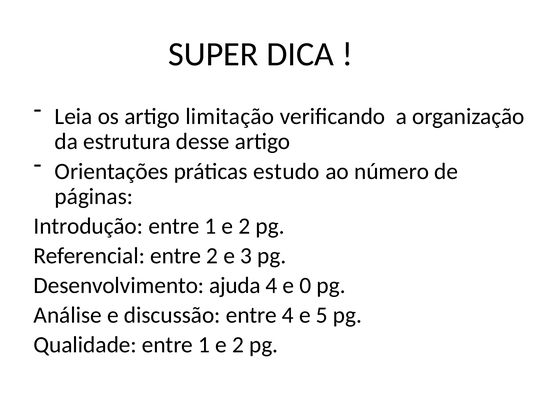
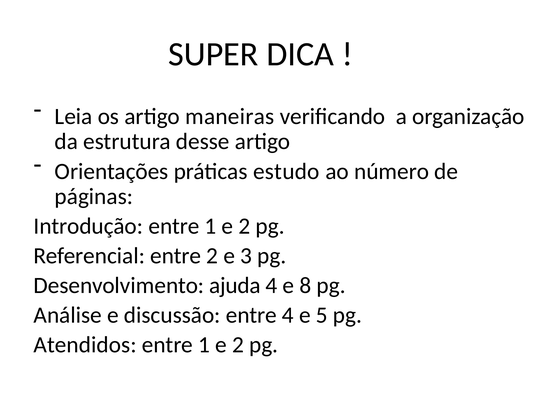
limitação: limitação -> maneiras
0: 0 -> 8
Qualidade: Qualidade -> Atendidos
